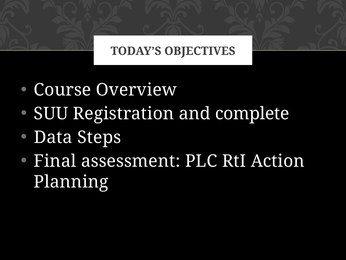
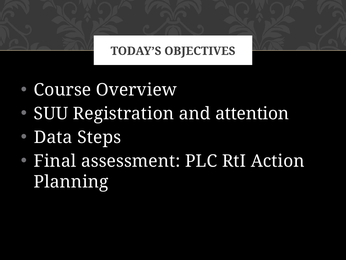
complete: complete -> attention
